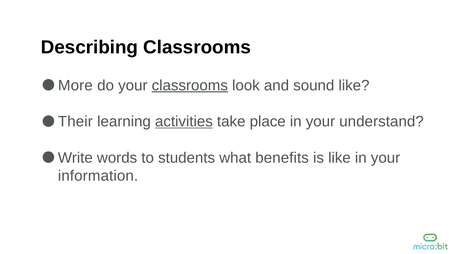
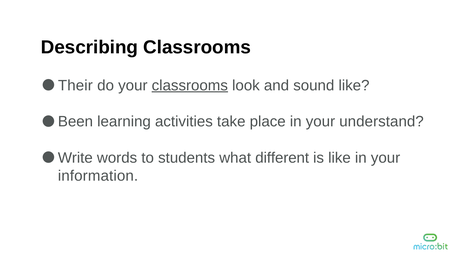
More: More -> Their
Their: Their -> Been
activities underline: present -> none
benefits: benefits -> different
